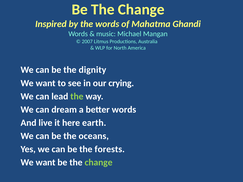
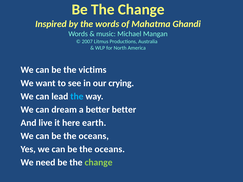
dignity: dignity -> victims
the at (77, 96) colour: light green -> light blue
better words: words -> better
forests at (110, 149): forests -> oceans
want at (46, 163): want -> need
